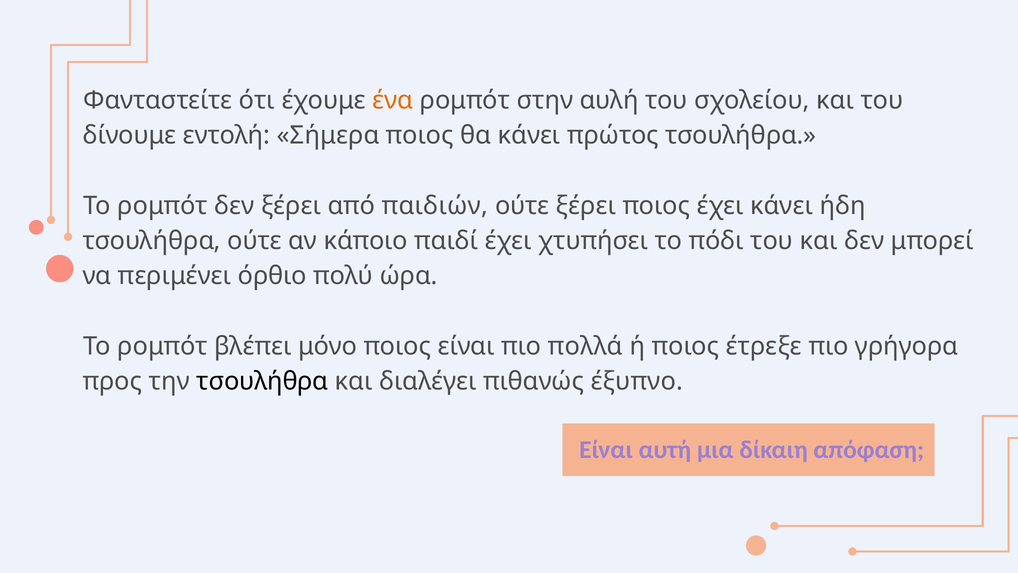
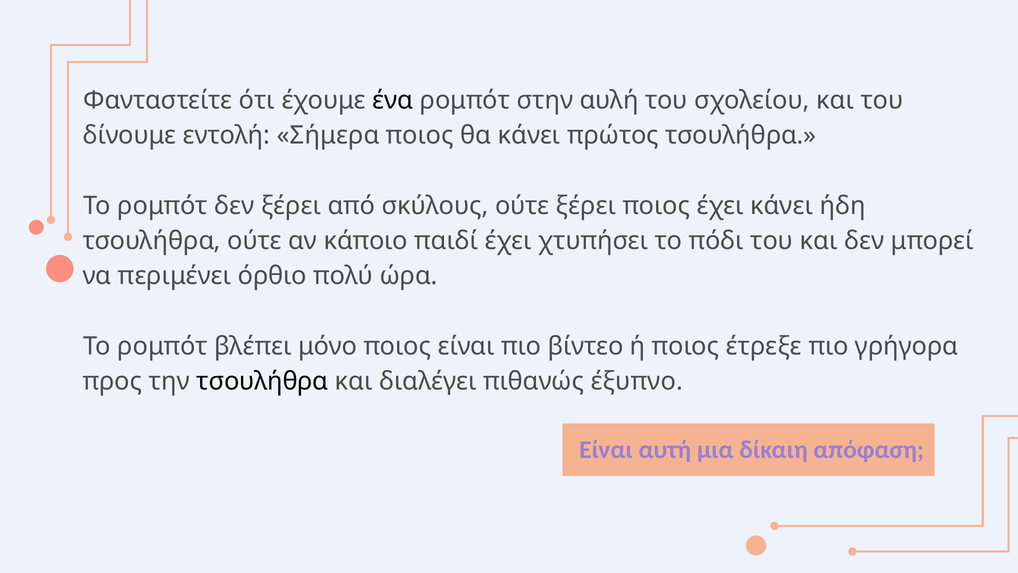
ένα colour: orange -> black
παιδιών: παιδιών -> σκύλους
πολλά: πολλά -> βίντεο
